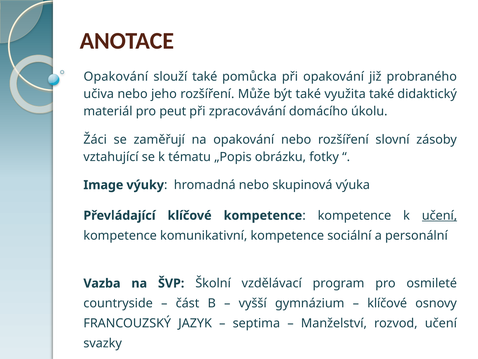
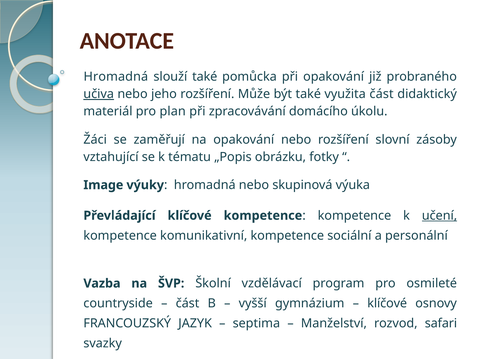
Opakování at (116, 77): Opakování -> Hromadná
učiva underline: none -> present
využita také: také -> část
peut: peut -> plan
rozvod učení: učení -> safari
